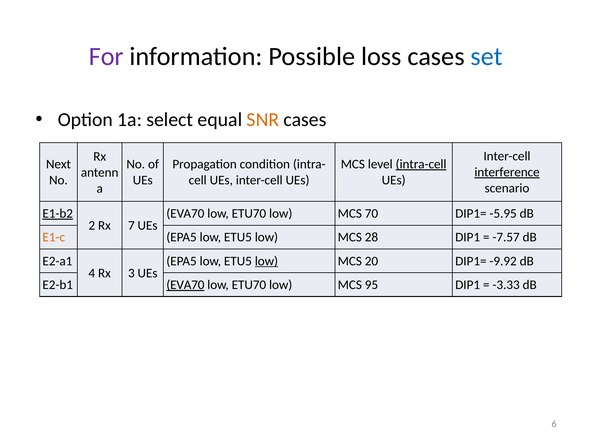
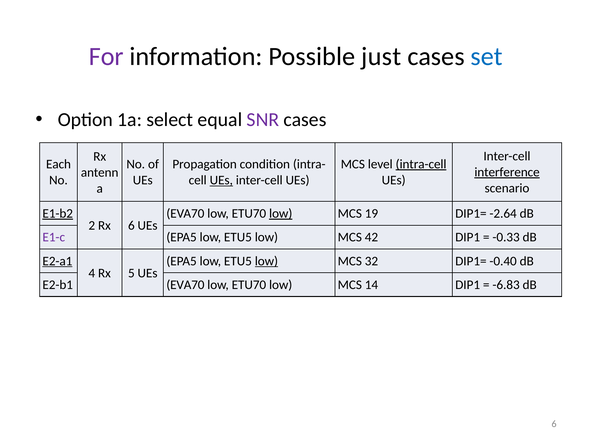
loss: loss -> just
SNR colour: orange -> purple
Next: Next -> Each
UEs at (221, 180) underline: none -> present
low at (281, 213) underline: none -> present
70: 70 -> 19
-5.95: -5.95 -> -2.64
Rx 7: 7 -> 6
E1-c colour: orange -> purple
28: 28 -> 42
-7.57: -7.57 -> -0.33
E2-a1 underline: none -> present
20: 20 -> 32
-9.92: -9.92 -> -0.40
3: 3 -> 5
EVA70 at (185, 285) underline: present -> none
95: 95 -> 14
-3.33: -3.33 -> -6.83
